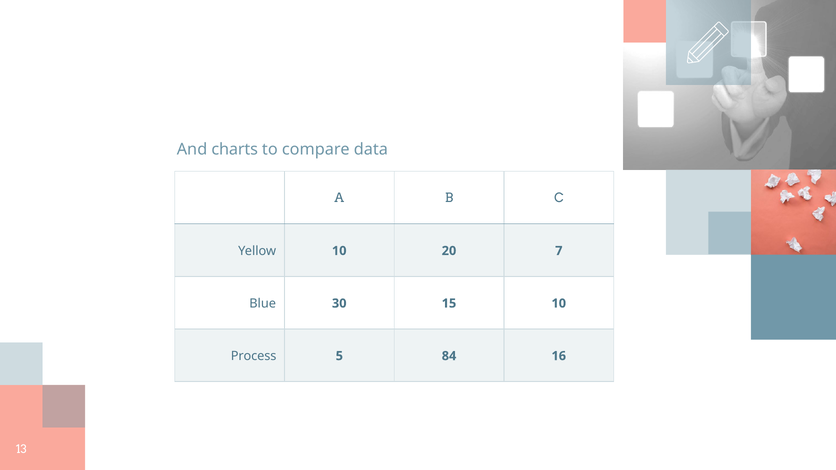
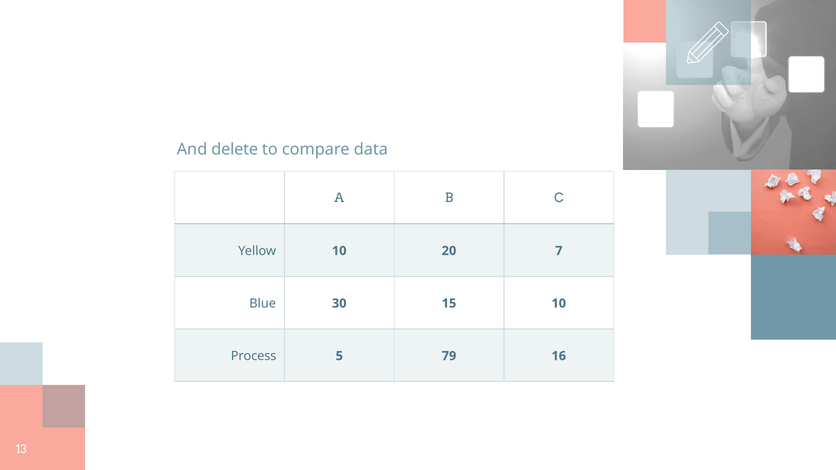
charts: charts -> delete
84: 84 -> 79
